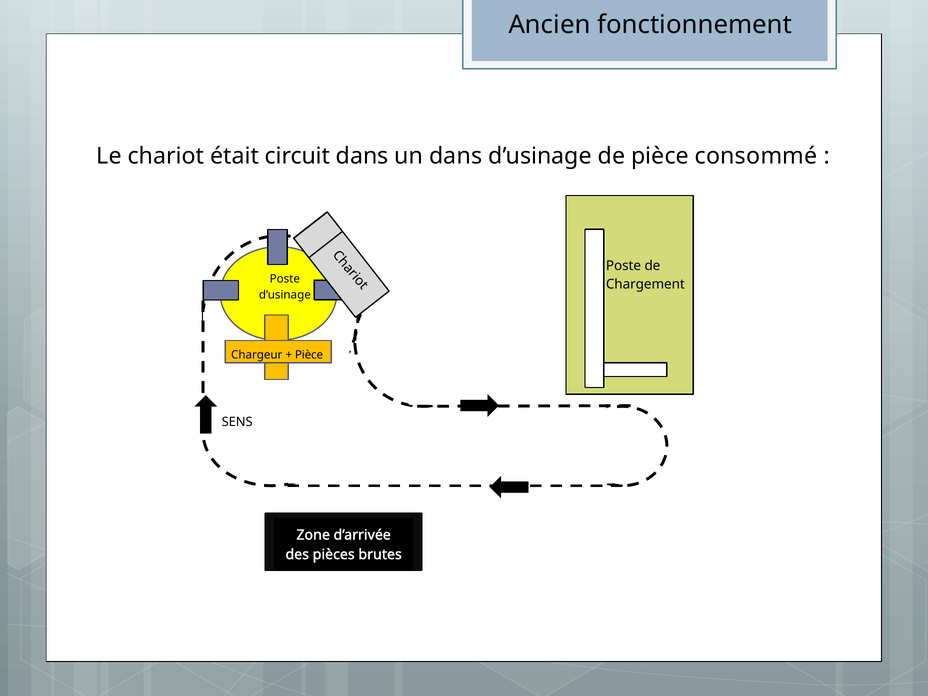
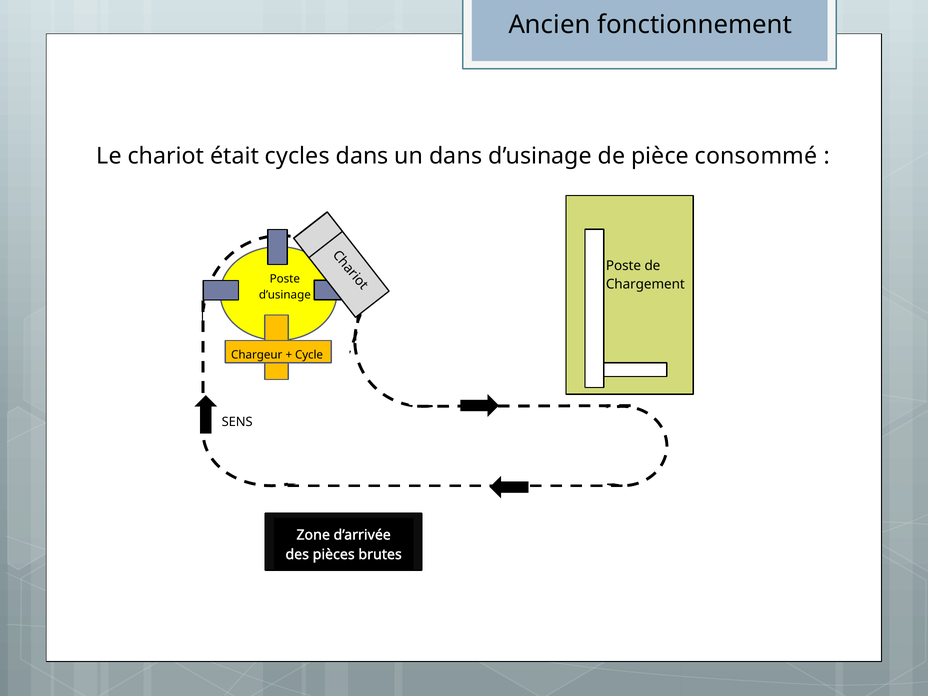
circuit: circuit -> cycles
Pièce at (309, 355): Pièce -> Cycle
